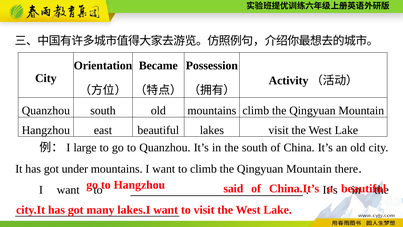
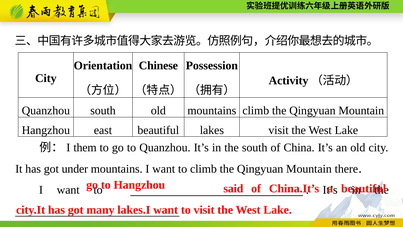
Became: Became -> Chinese
large: large -> them
